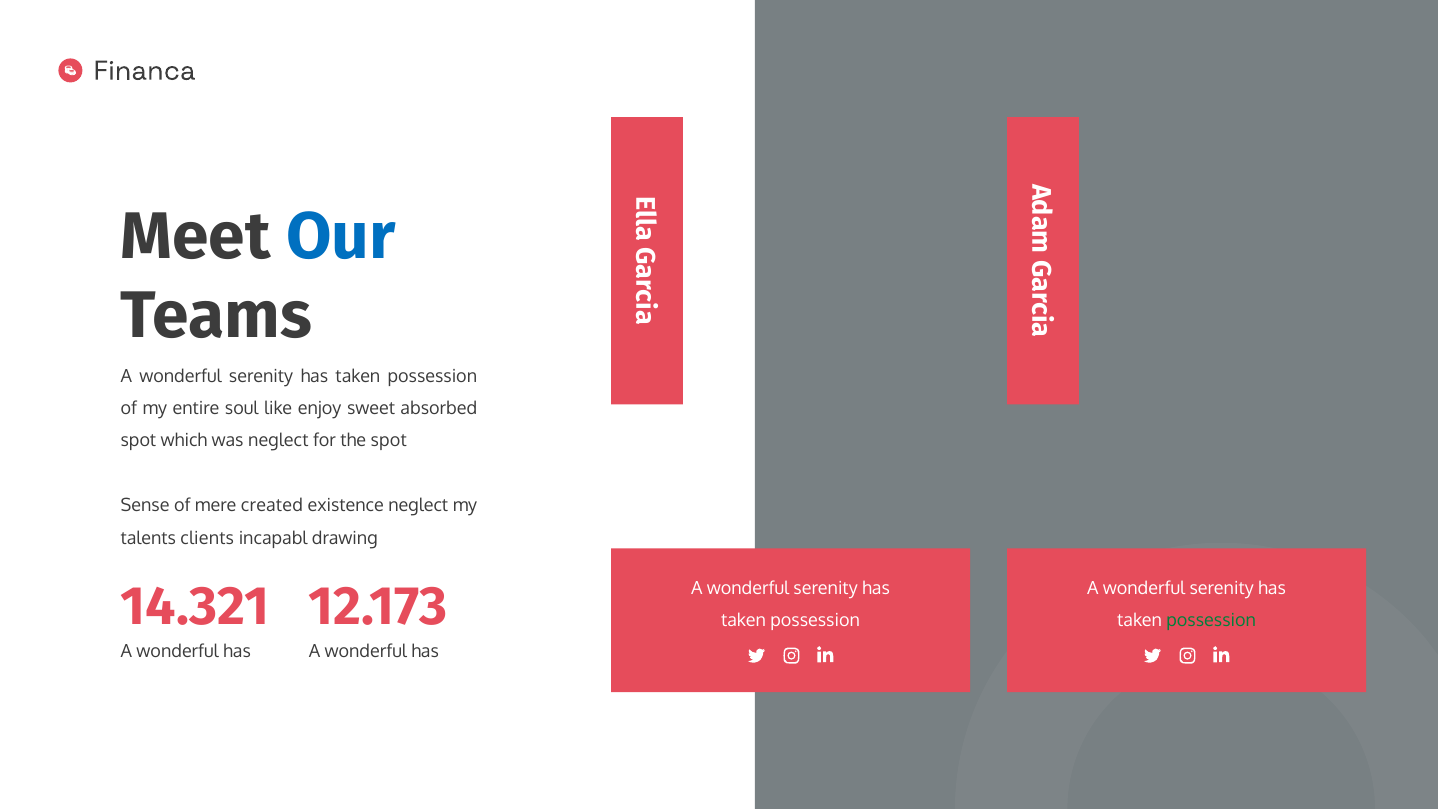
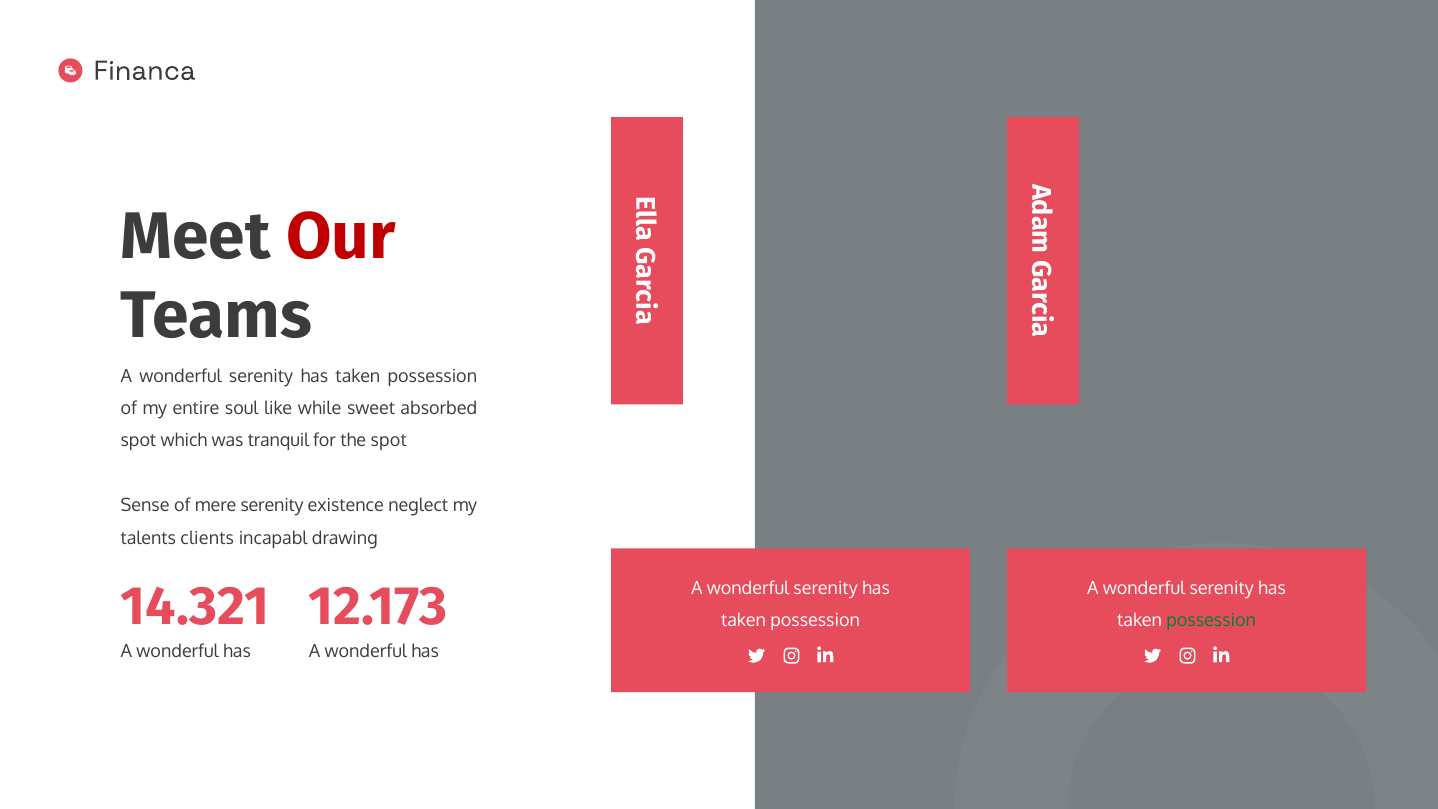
Our colour: blue -> red
enjoy: enjoy -> while
was neglect: neglect -> tranquil
mere created: created -> serenity
